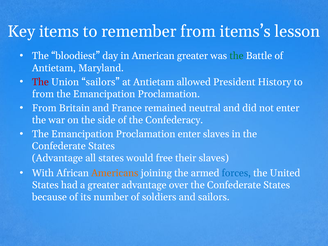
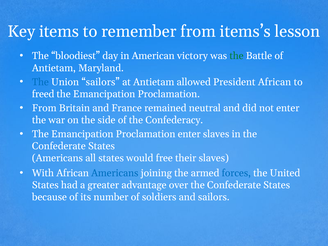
American greater: greater -> victory
The at (40, 82) colour: red -> blue
President History: History -> African
from at (43, 94): from -> freed
Advantage at (57, 158): Advantage -> Americans
Americans at (115, 173) colour: orange -> blue
